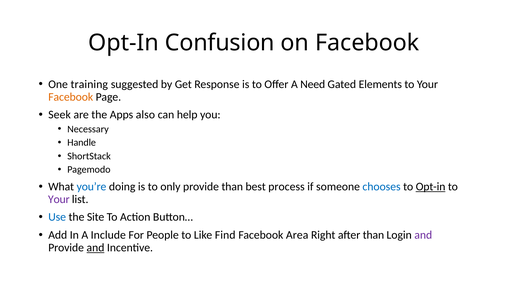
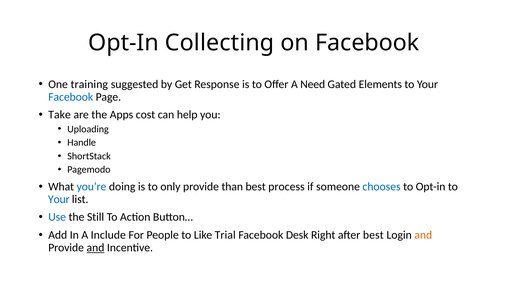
Confusion: Confusion -> Collecting
Facebook at (71, 97) colour: orange -> blue
Seek: Seek -> Take
also: also -> cost
Necessary: Necessary -> Uploading
Opt-in at (431, 186) underline: present -> none
Your at (59, 199) colour: purple -> blue
Site: Site -> Still
Find: Find -> Trial
Area: Area -> Desk
after than: than -> best
and at (423, 235) colour: purple -> orange
